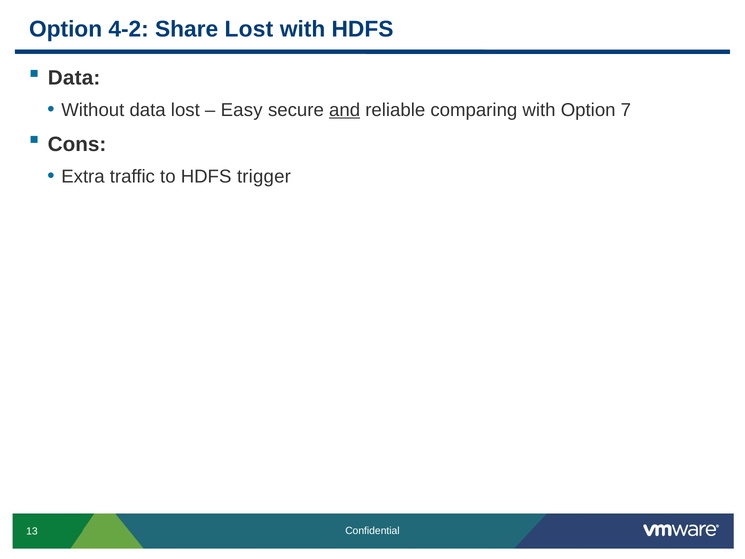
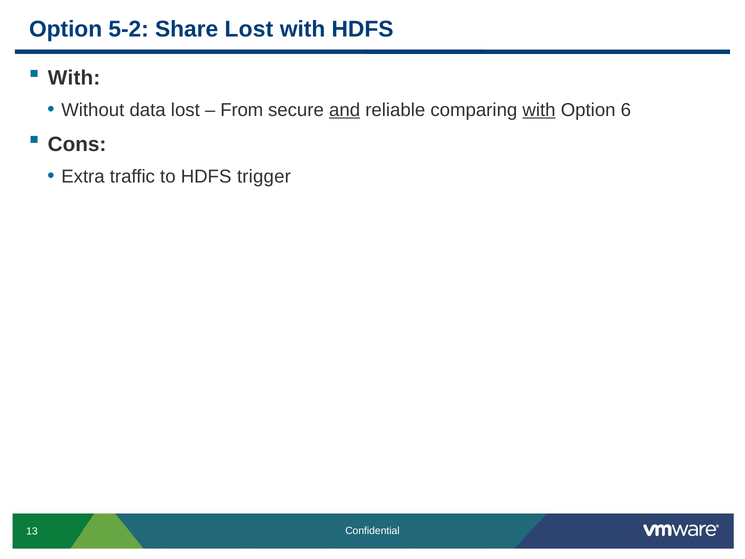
4-2: 4-2 -> 5-2
Data at (74, 78): Data -> With
Easy: Easy -> From
with at (539, 110) underline: none -> present
7: 7 -> 6
